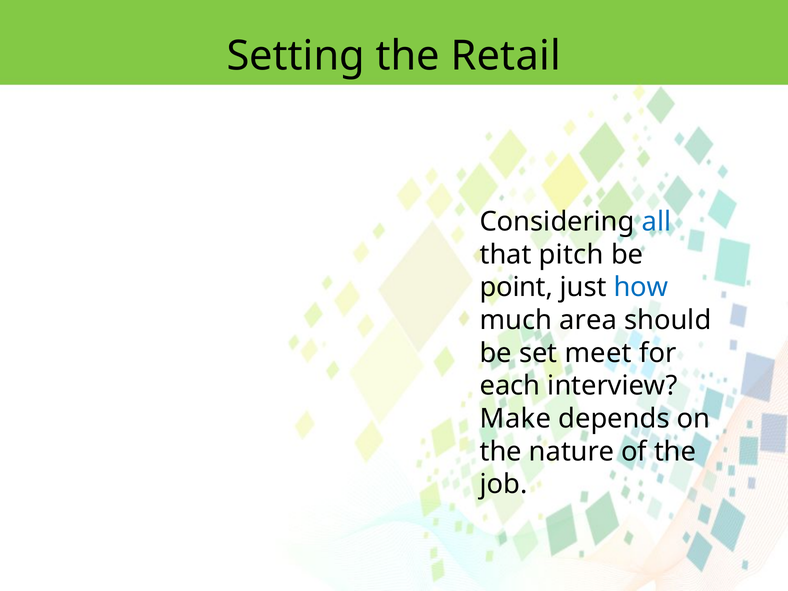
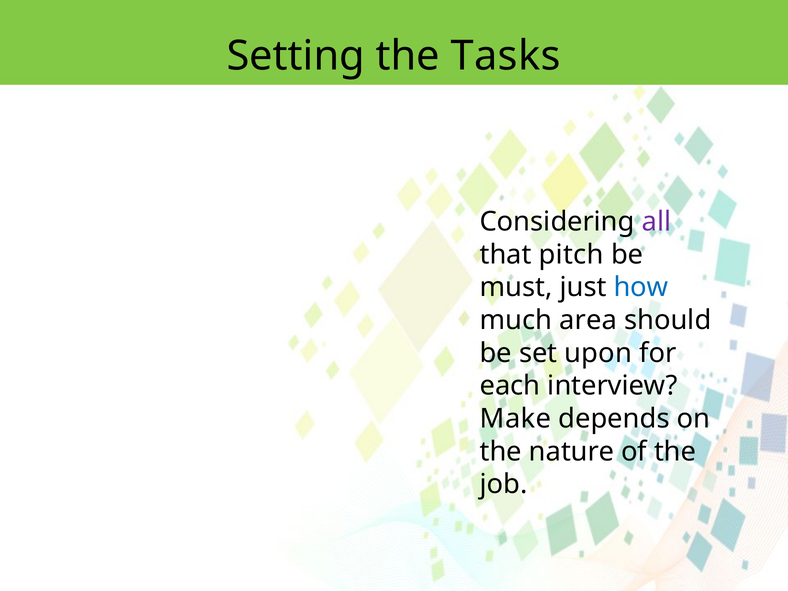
Retail: Retail -> Tasks
all colour: blue -> purple
point: point -> must
meet: meet -> upon
